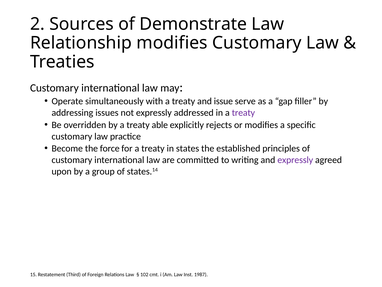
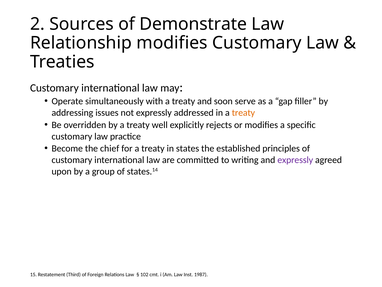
issue: issue -> soon
treaty at (243, 113) colour: purple -> orange
able: able -> well
force: force -> chief
